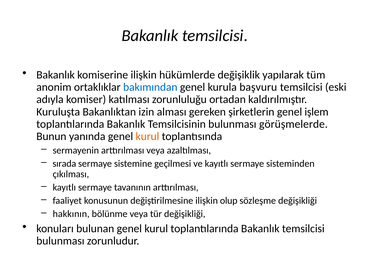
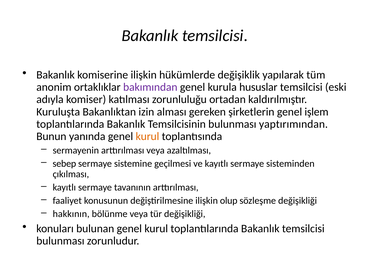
bakımından colour: blue -> purple
başvuru: başvuru -> hususlar
görüşmelerde: görüşmelerde -> yaptırımından
sırada: sırada -> sebep
